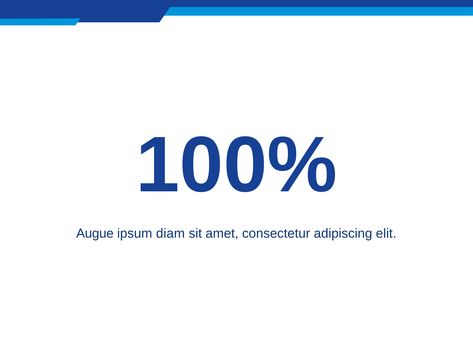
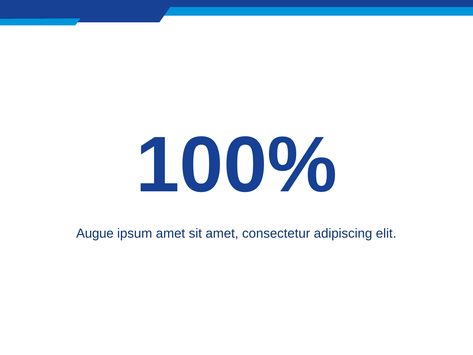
ipsum diam: diam -> amet
